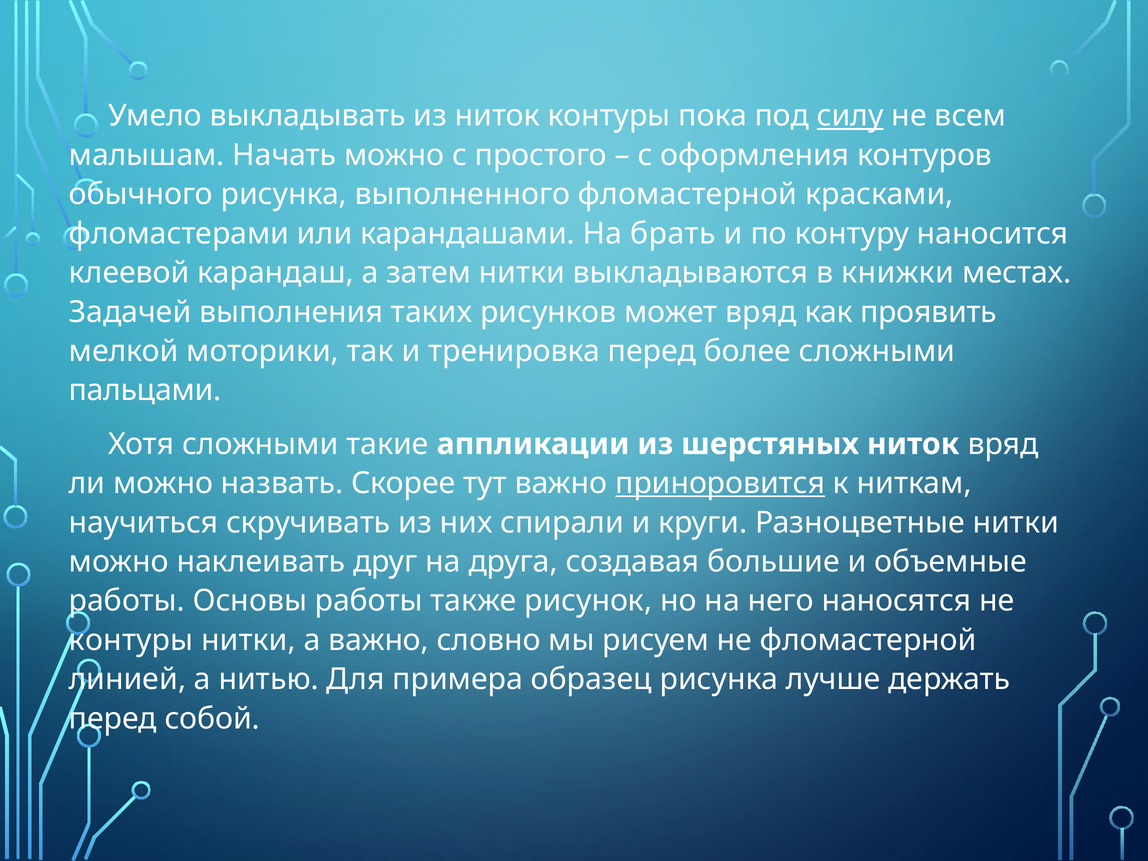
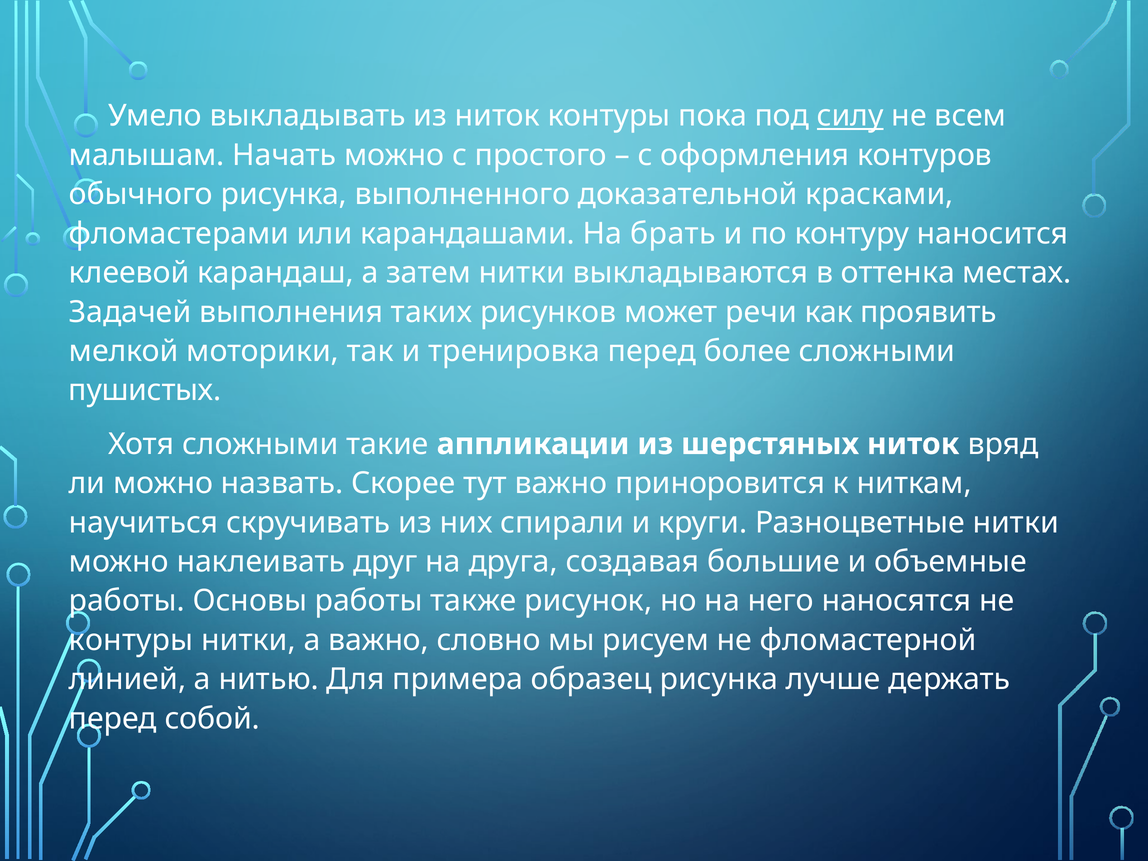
выполненного фломастерной: фломастерной -> доказательной
книжки: книжки -> оттенка
может вряд: вряд -> речи
пальцами: пальцами -> пушистых
приноровится underline: present -> none
